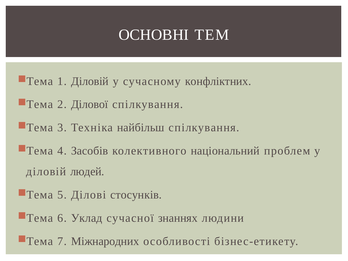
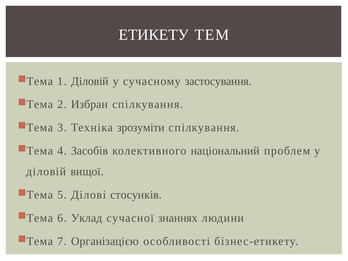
ОСНОВНІ: ОСНОВНІ -> ЕТИКЕТУ
конфліктних: конфліктних -> застосування
Ділової: Ділової -> Избран
найбільш: найбільш -> зрозуміти
людей: людей -> вищої
Міжнародних: Міжнародних -> Організацією
